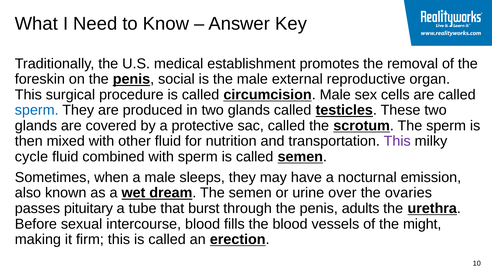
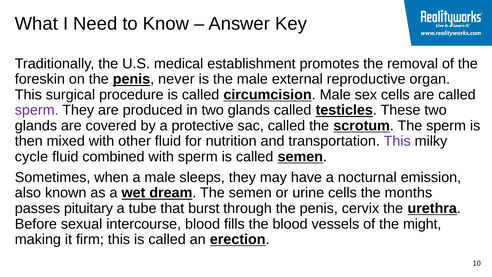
social: social -> never
sperm at (37, 110) colour: blue -> purple
urine over: over -> cells
ovaries: ovaries -> months
adults: adults -> cervix
